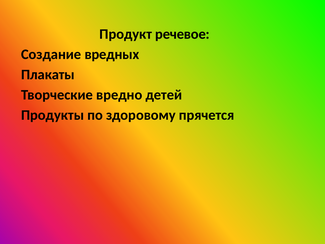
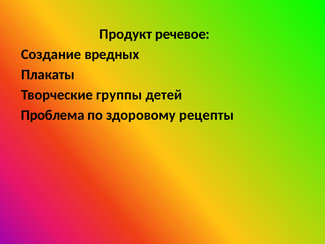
вредно: вредно -> группы
Продукты: Продукты -> Проблема
прячется: прячется -> рецепты
